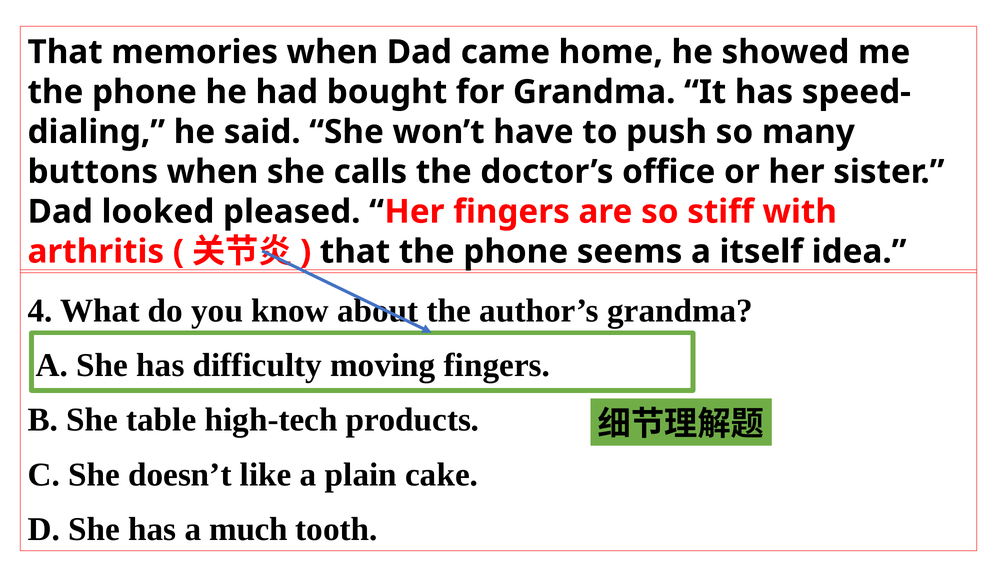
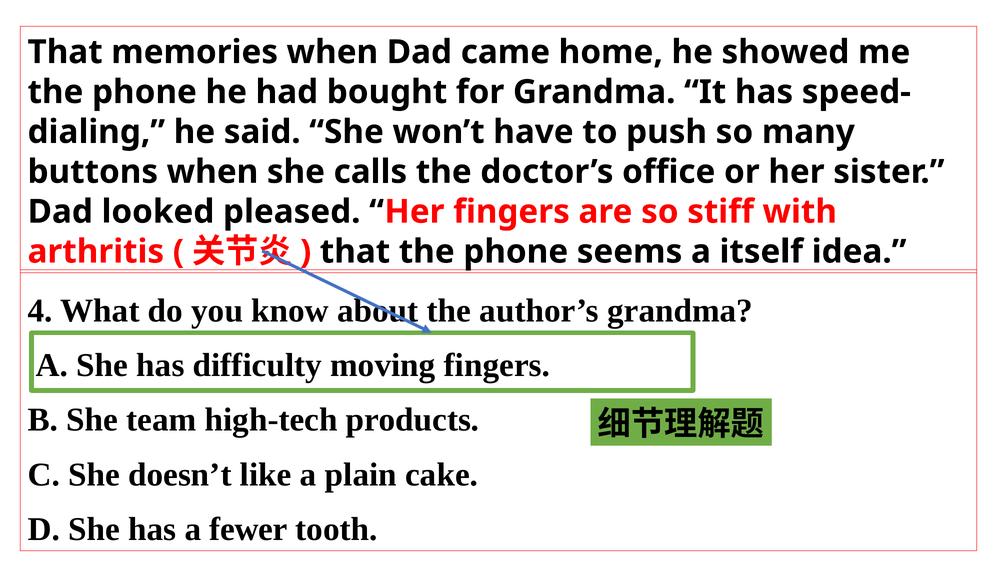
table: table -> team
much: much -> fewer
